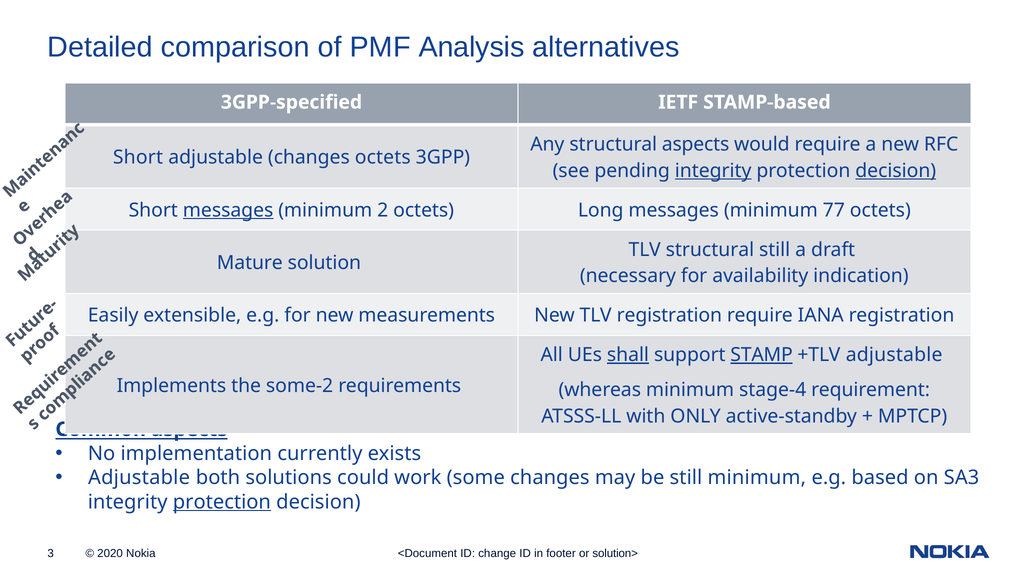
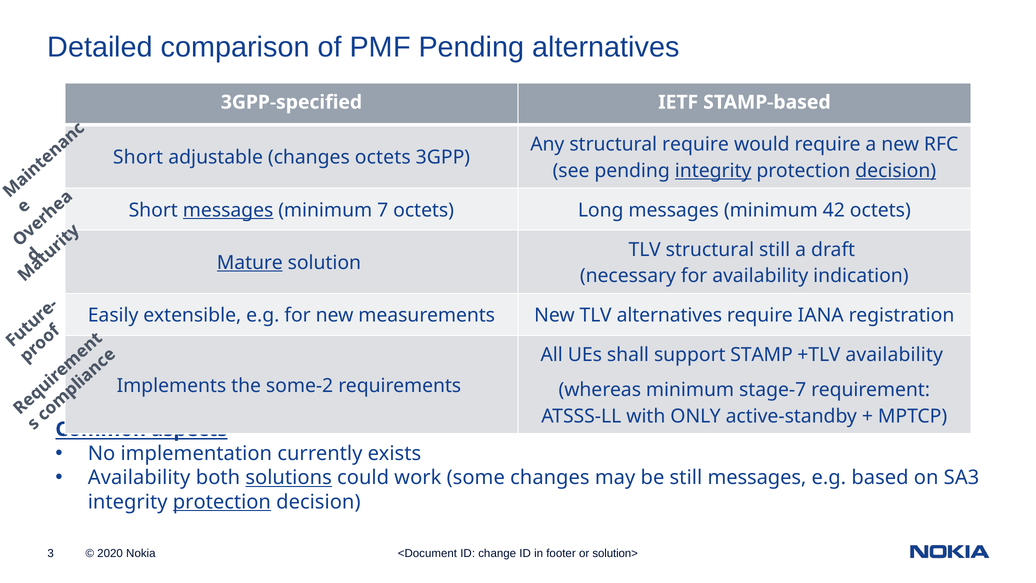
PMF Analysis: Analysis -> Pending
structural aspects: aspects -> require
2: 2 -> 7
77: 77 -> 42
Mature underline: none -> present
TLV registration: registration -> alternatives
shall underline: present -> none
STAMP underline: present -> none
+TLV adjustable: adjustable -> availability
stage-4: stage-4 -> stage-7
Adjustable at (139, 478): Adjustable -> Availability
solutions underline: none -> present
still minimum: minimum -> messages
